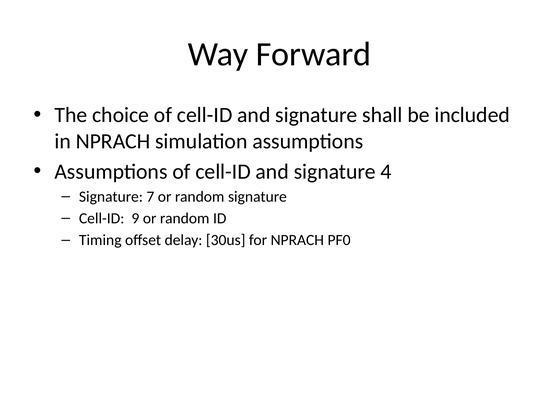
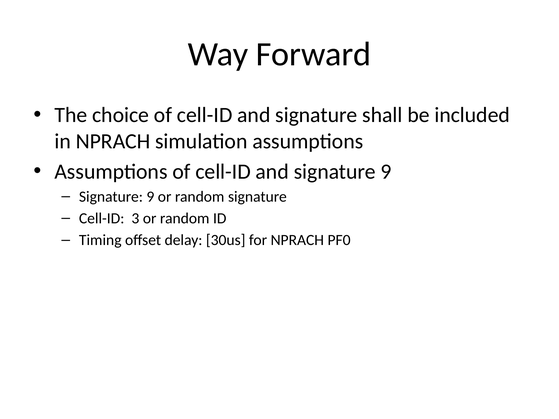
and signature 4: 4 -> 9
7 at (150, 197): 7 -> 9
9: 9 -> 3
